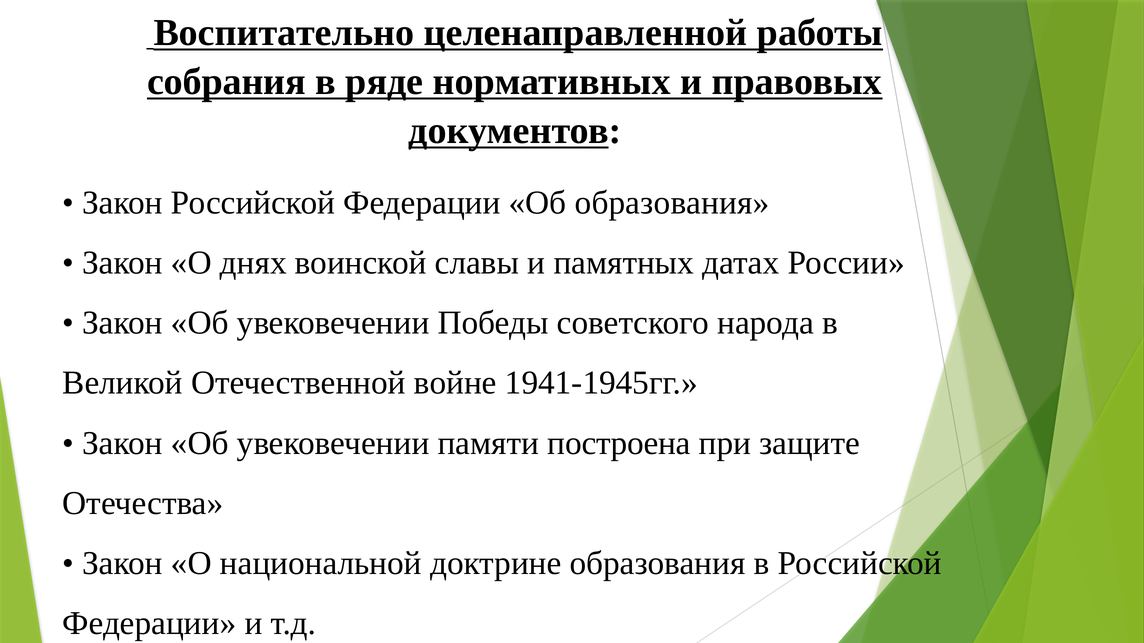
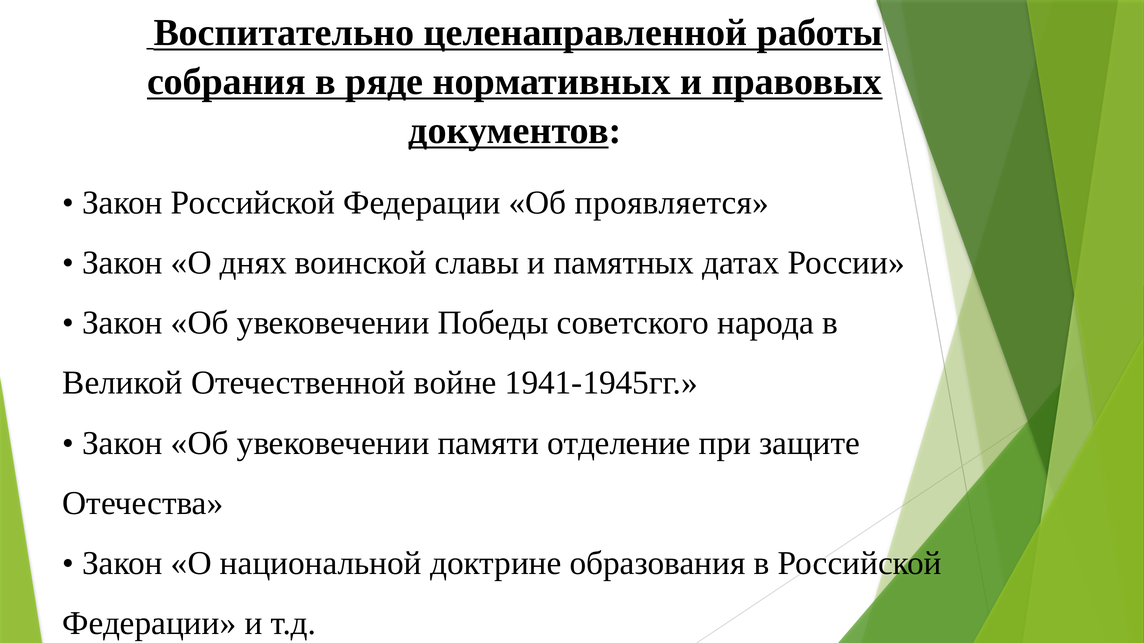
Об образования: образования -> проявляется
построена: построена -> отделение
